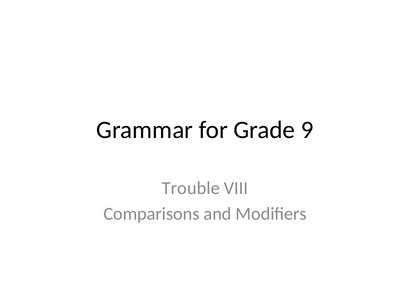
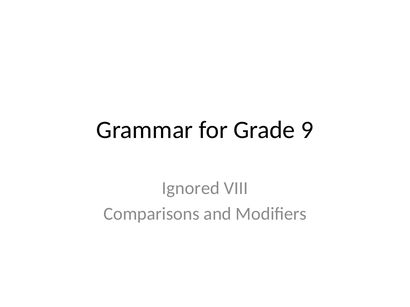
Trouble: Trouble -> Ignored
